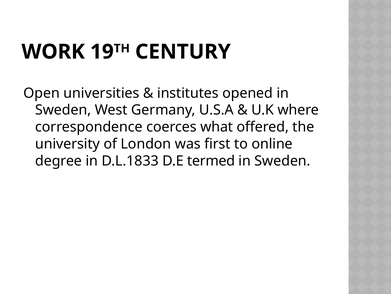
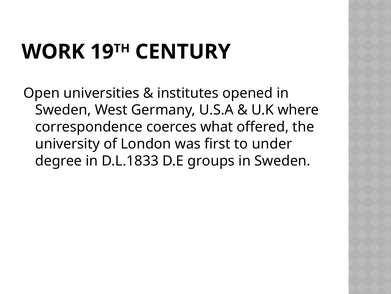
online: online -> under
termed: termed -> groups
